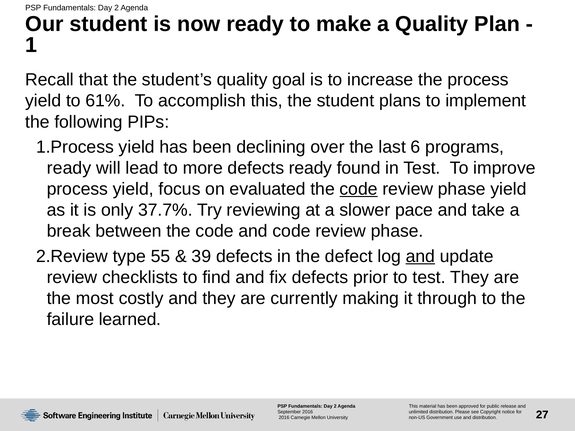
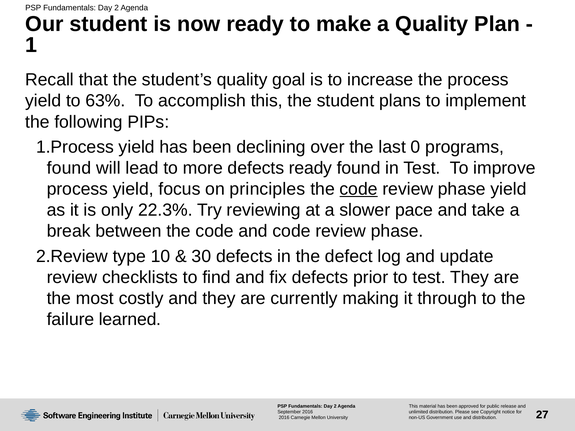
61%: 61% -> 63%
6: 6 -> 0
ready at (69, 168): ready -> found
evaluated: evaluated -> principles
37.7%: 37.7% -> 22.3%
55: 55 -> 10
39: 39 -> 30
and at (420, 256) underline: present -> none
